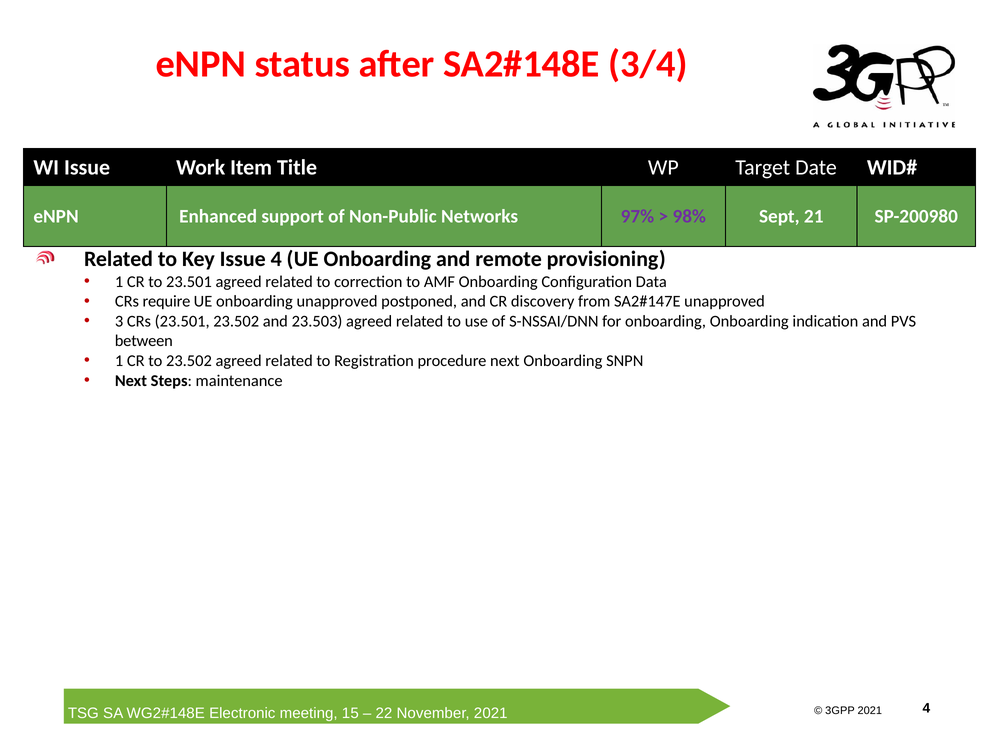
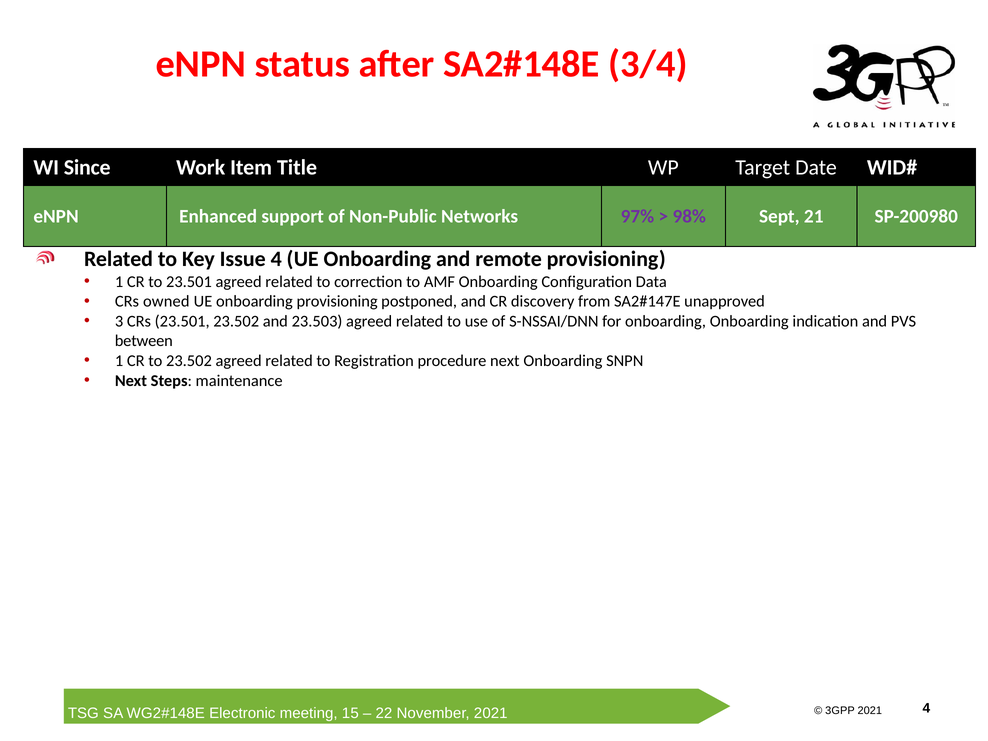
WI Issue: Issue -> Since
require: require -> owned
onboarding unapproved: unapproved -> provisioning
